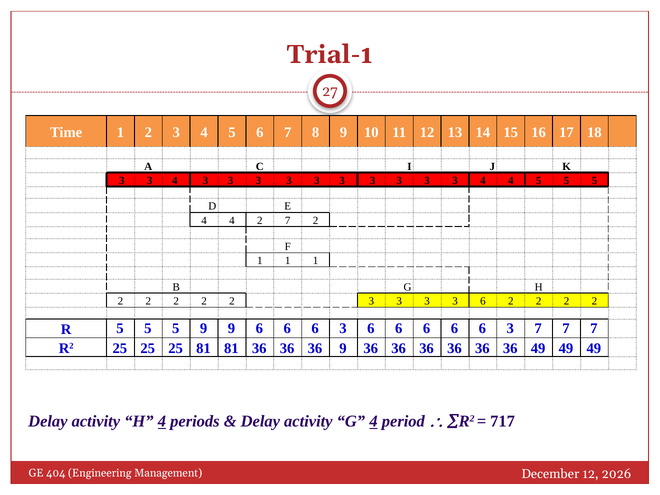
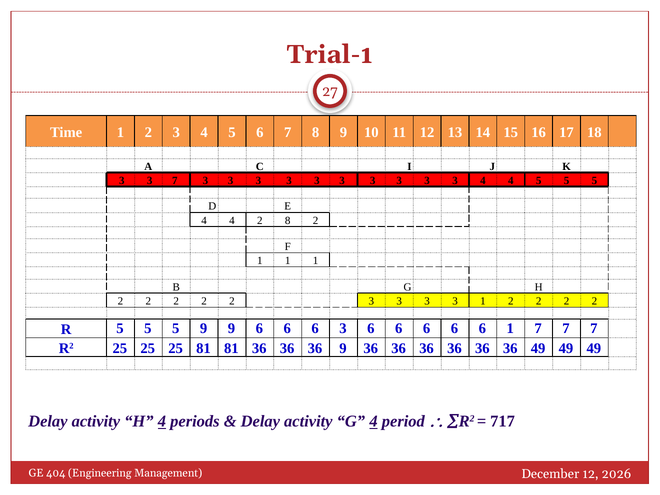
4 at (175, 180): 4 -> 7
2 7: 7 -> 8
3 3 6: 6 -> 1
3 at (510, 328): 3 -> 1
